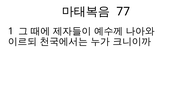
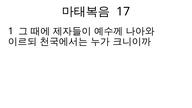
77: 77 -> 17
